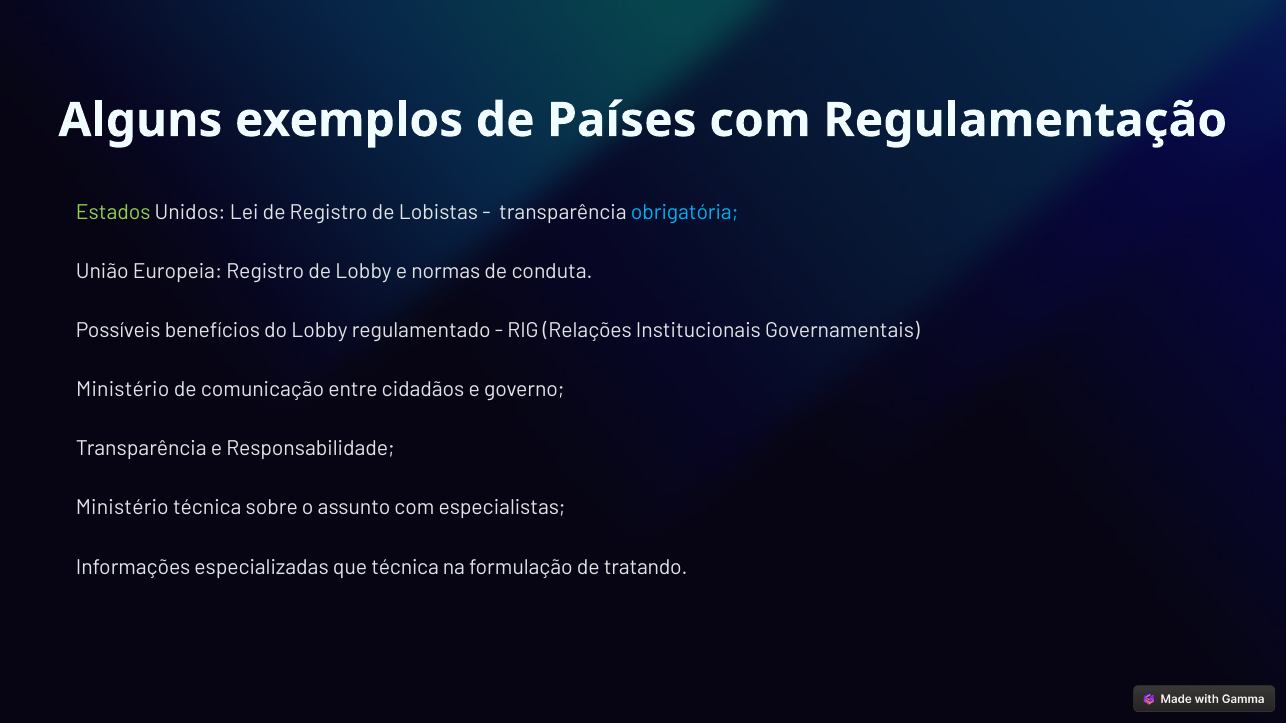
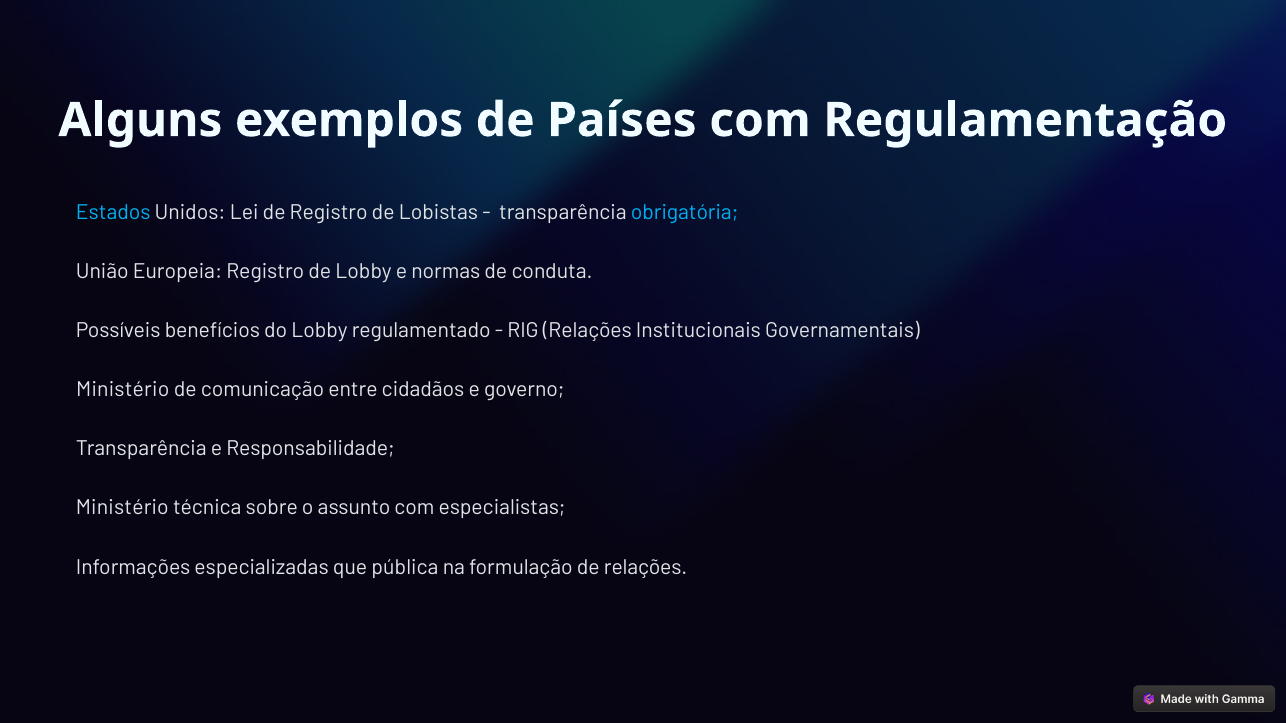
Estados colour: light green -> light blue
que técnica: técnica -> pública
de tratando: tratando -> relações
